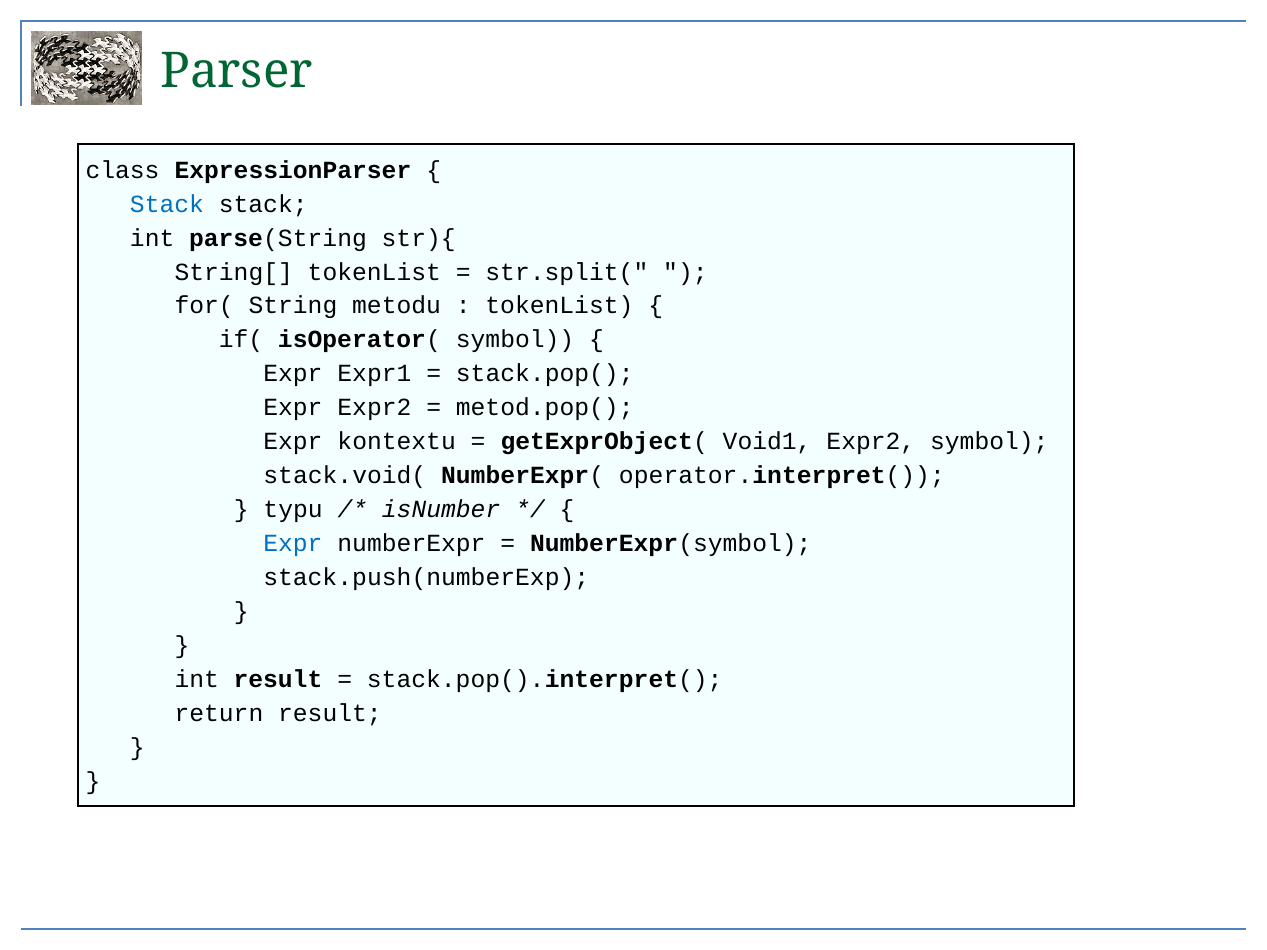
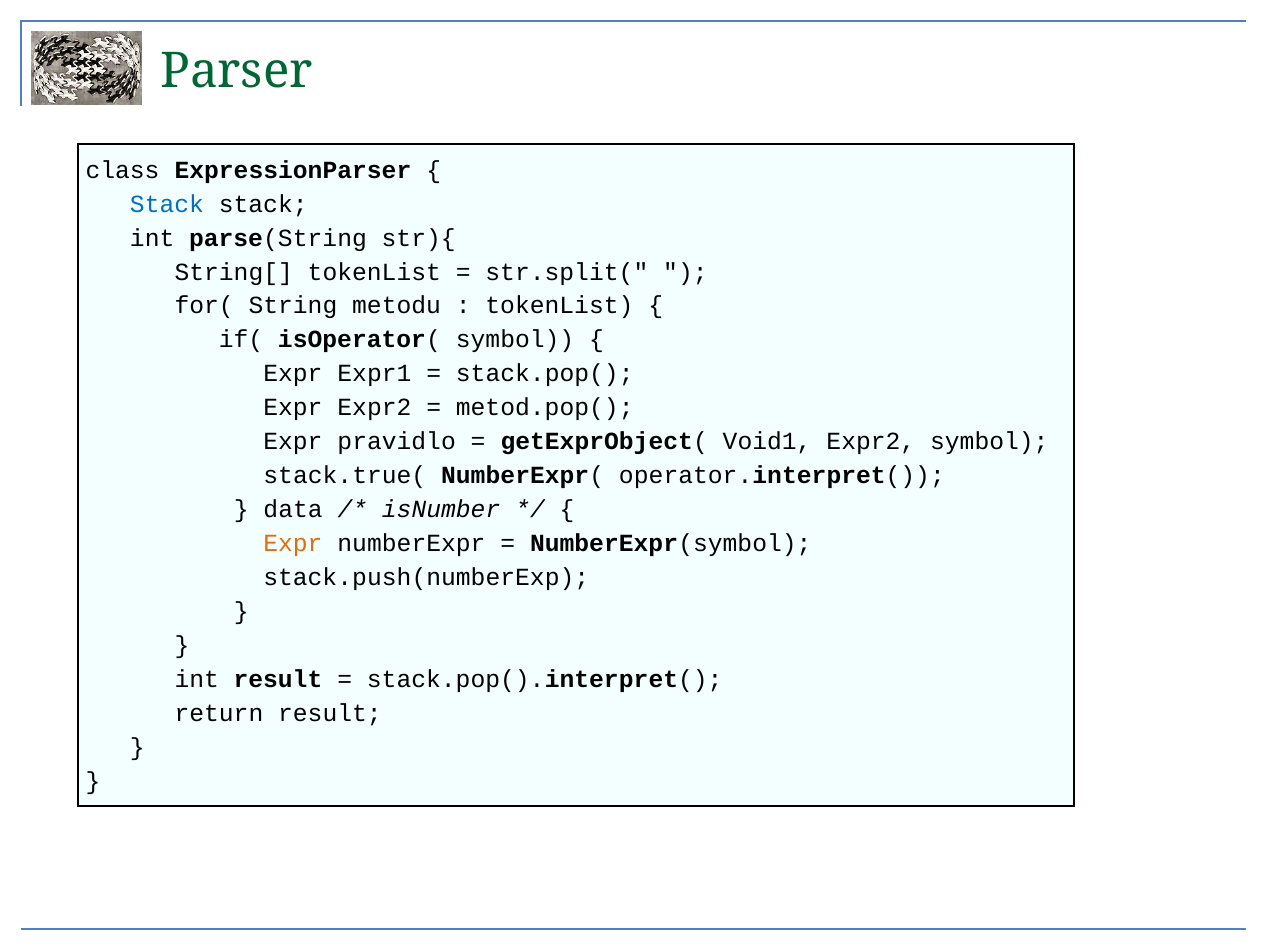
kontextu: kontextu -> pravidlo
stack.void(: stack.void( -> stack.true(
typu: typu -> data
Expr at (293, 544) colour: blue -> orange
